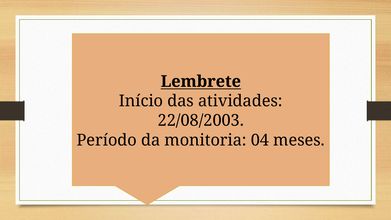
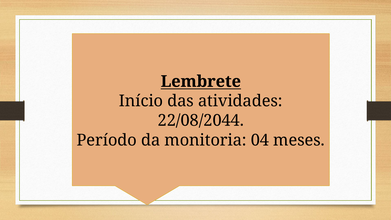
22/08/2003: 22/08/2003 -> 22/08/2044
